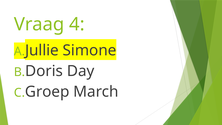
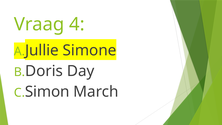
Groep: Groep -> Simon
